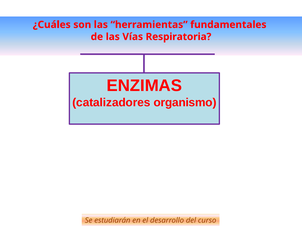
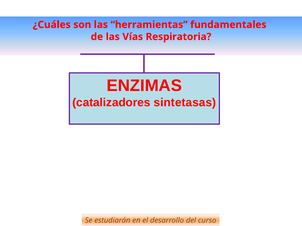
organismo: organismo -> sintetasas
